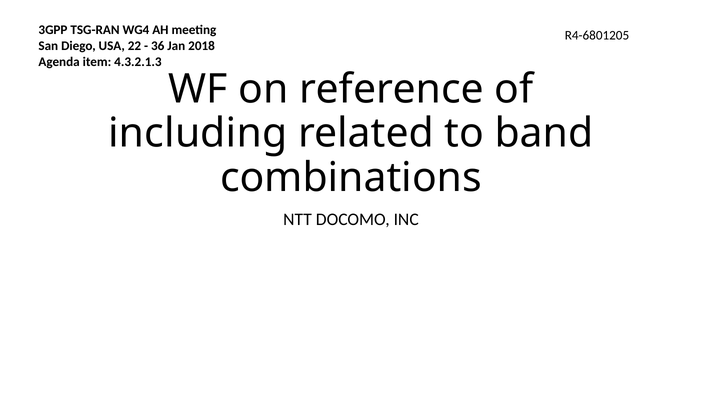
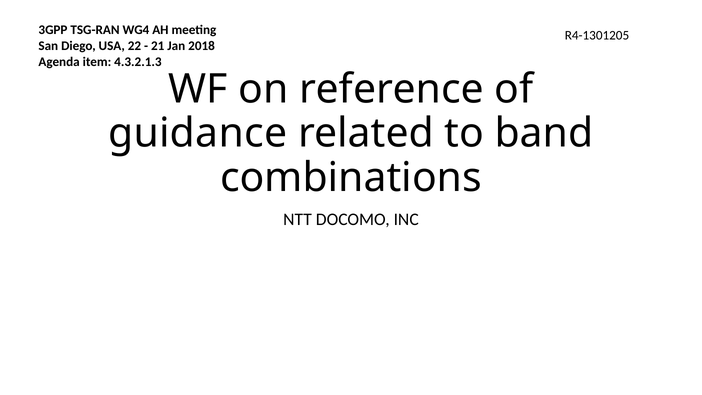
R4-6801205: R4-6801205 -> R4-1301205
36: 36 -> 21
including: including -> guidance
